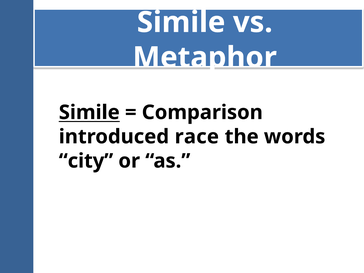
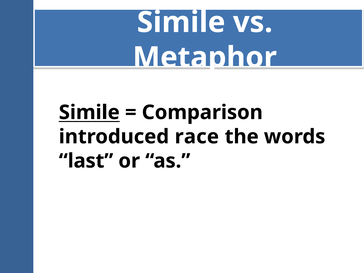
city: city -> last
